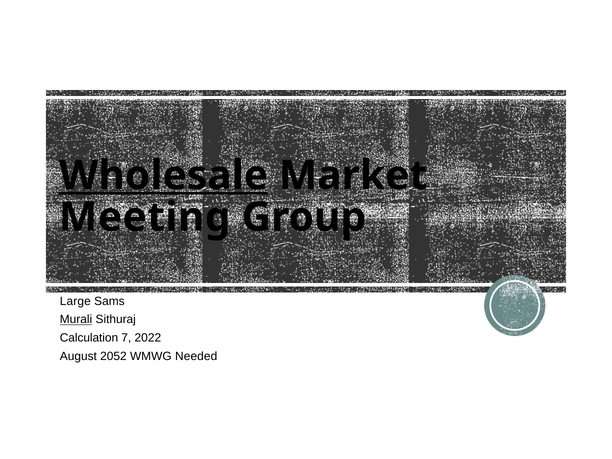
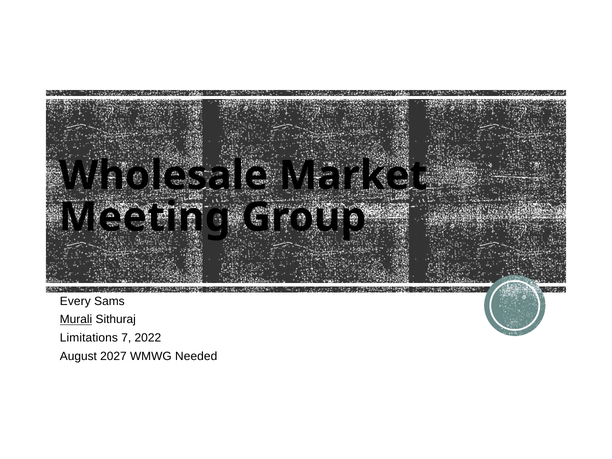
Wholesale underline: present -> none
Large: Large -> Every
Calculation: Calculation -> Limitations
2052: 2052 -> 2027
